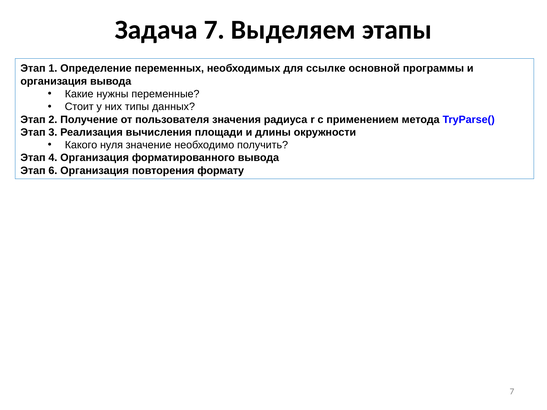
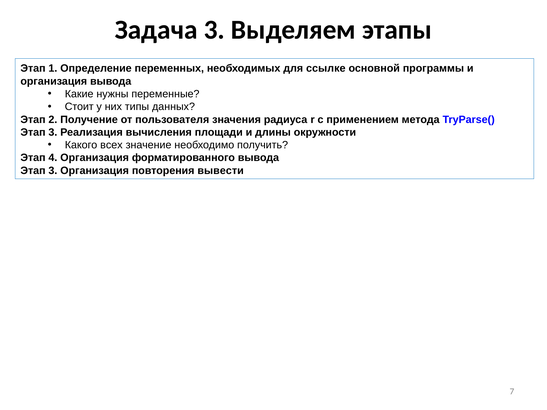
Задача 7: 7 -> 3
нуля: нуля -> всех
6 at (53, 171): 6 -> 3
формату: формату -> вывести
